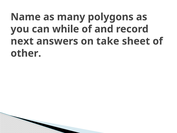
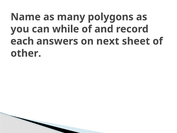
next: next -> each
take: take -> next
